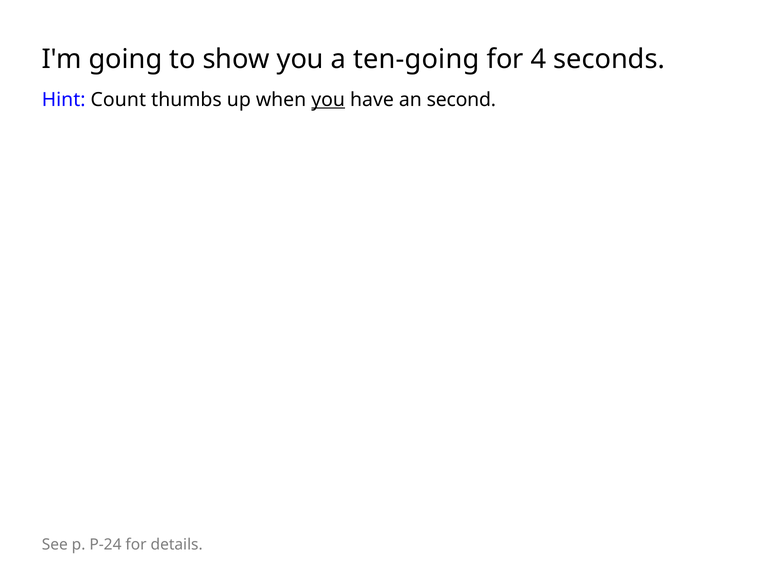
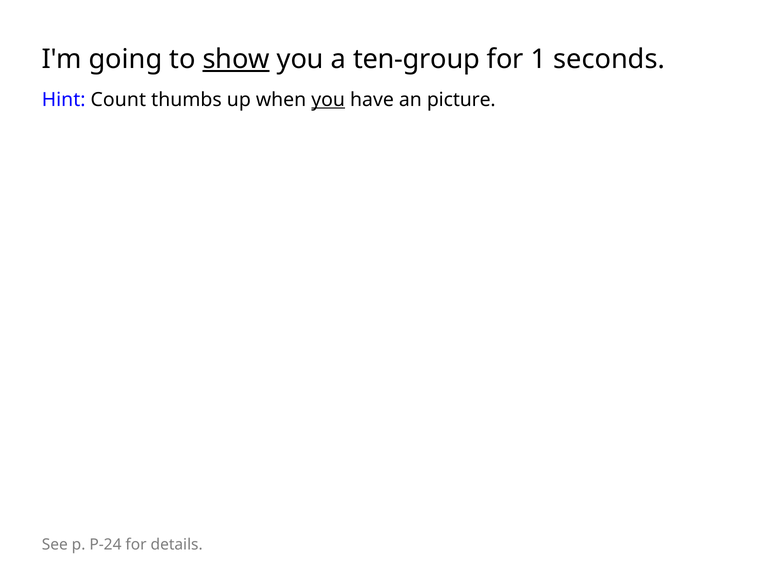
show underline: none -> present
ten-going: ten-going -> ten-group
4: 4 -> 1
second: second -> picture
